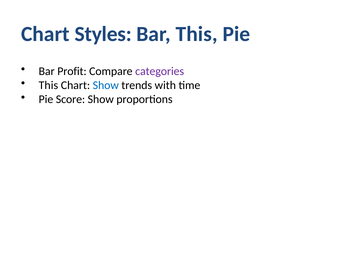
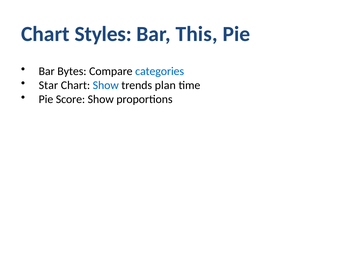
Profit: Profit -> Bytes
categories colour: purple -> blue
This at (48, 85): This -> Star
with: with -> plan
